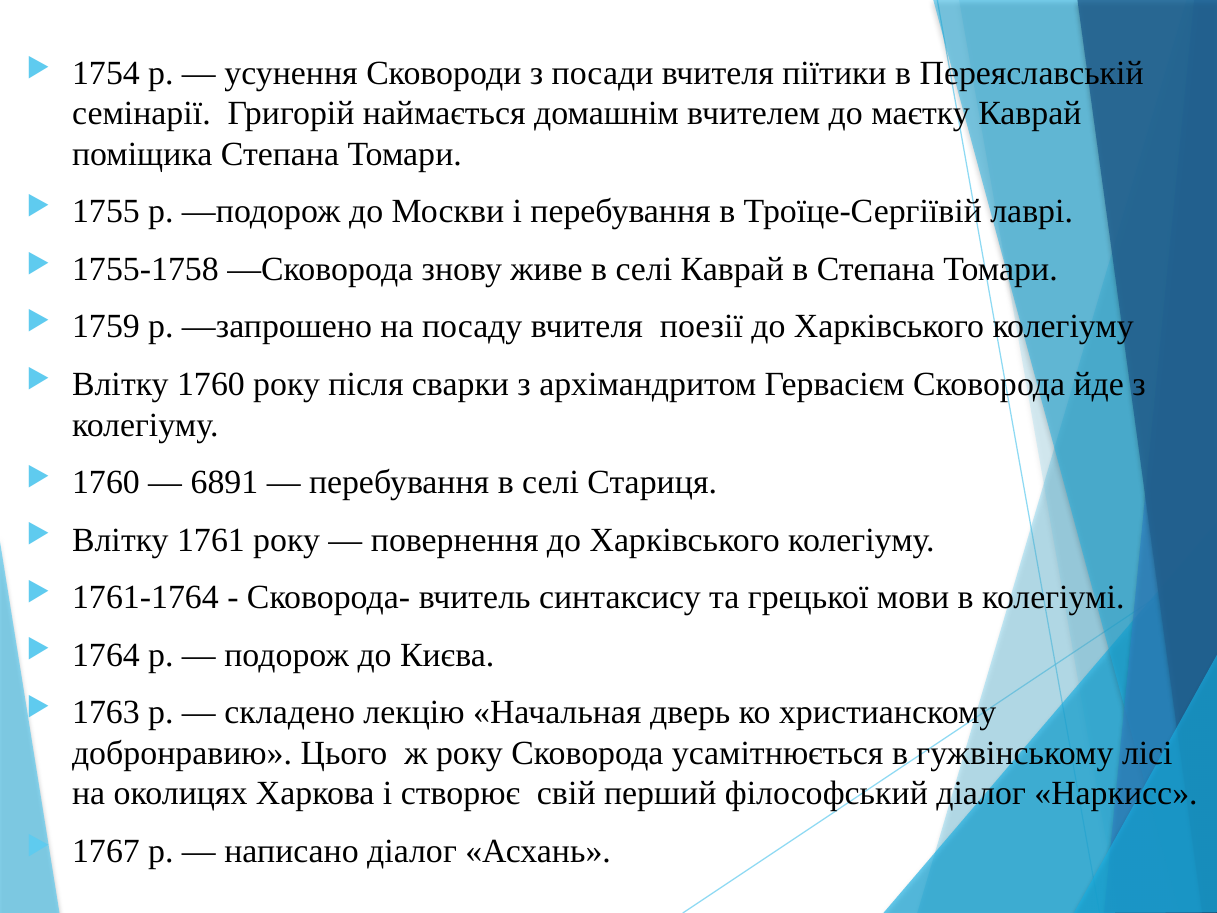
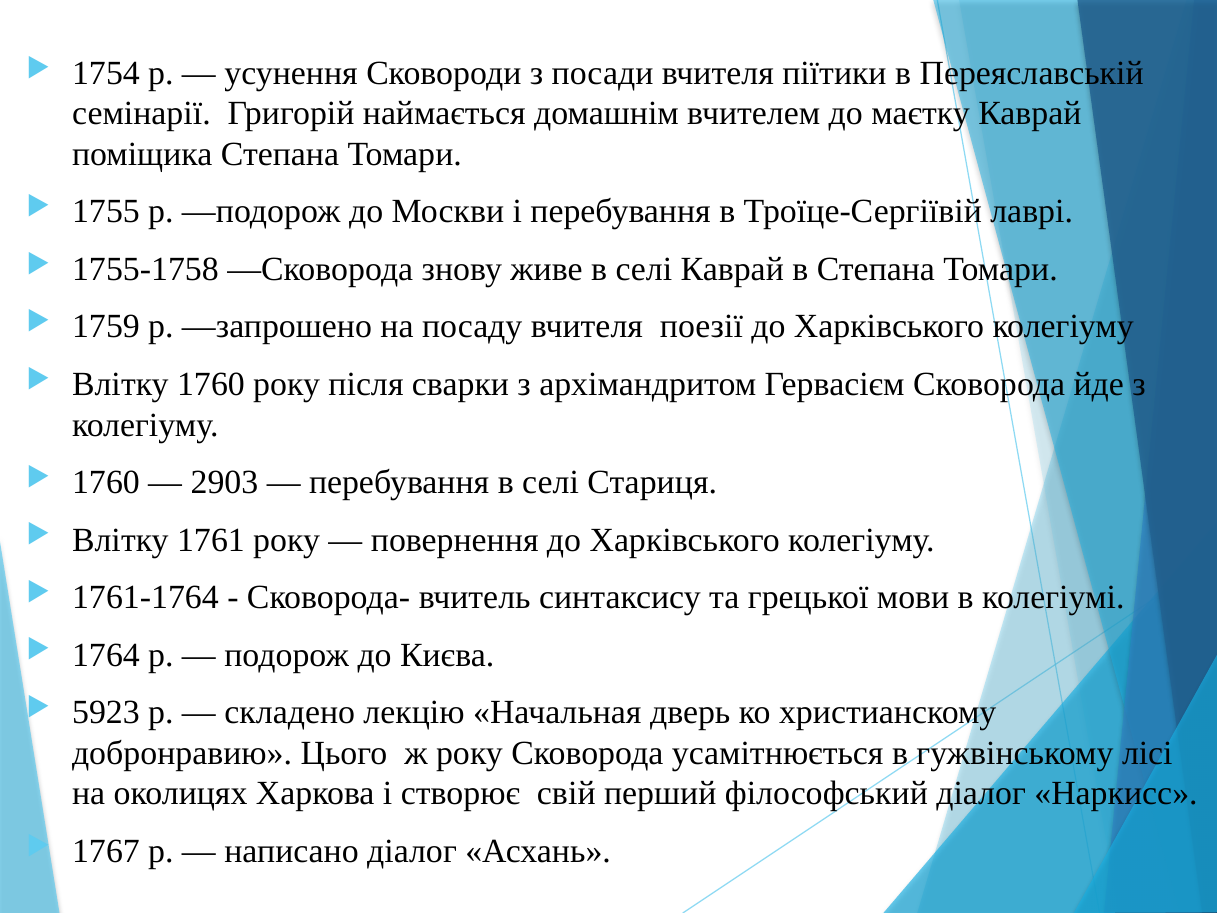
6891: 6891 -> 2903
1763: 1763 -> 5923
